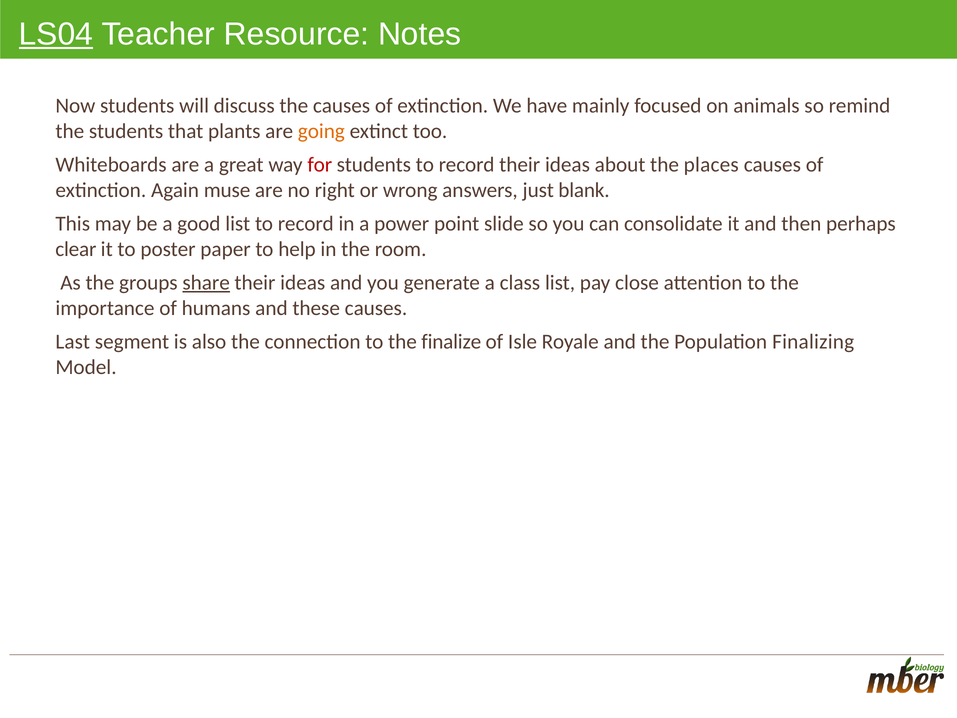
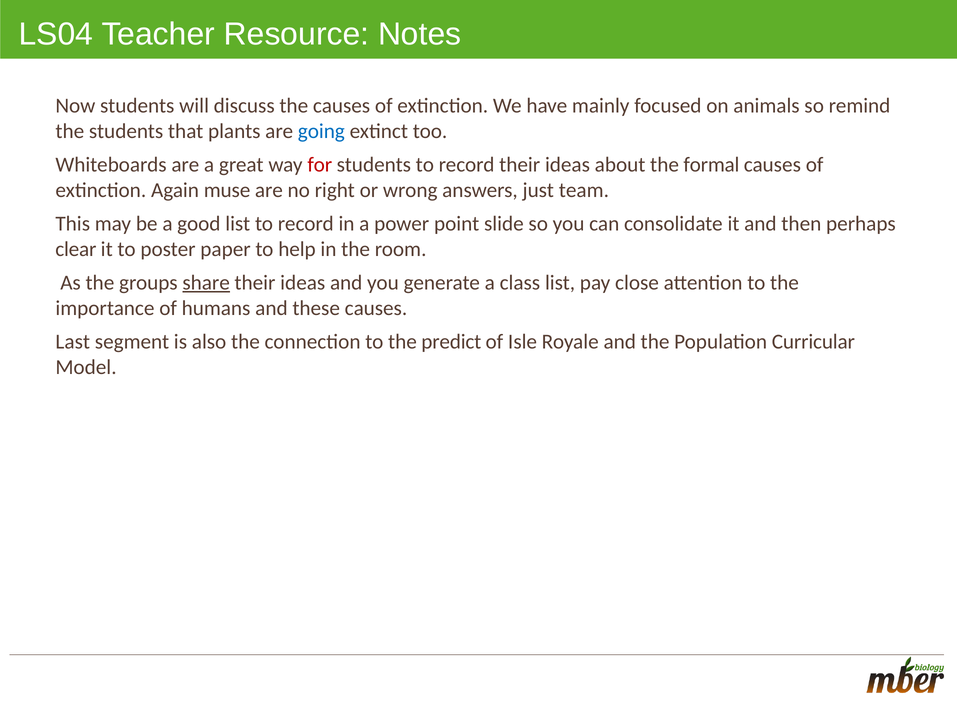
LS04 underline: present -> none
going colour: orange -> blue
places: places -> formal
blank: blank -> team
finalize: finalize -> predict
Finalizing: Finalizing -> Curricular
